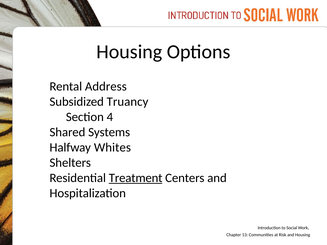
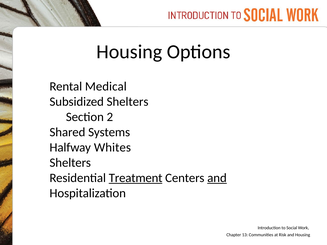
Address: Address -> Medical
Subsidized Truancy: Truancy -> Shelters
4: 4 -> 2
and at (217, 178) underline: none -> present
